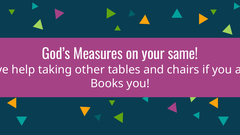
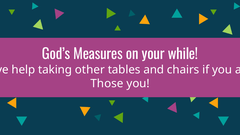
same: same -> while
Books: Books -> Those
